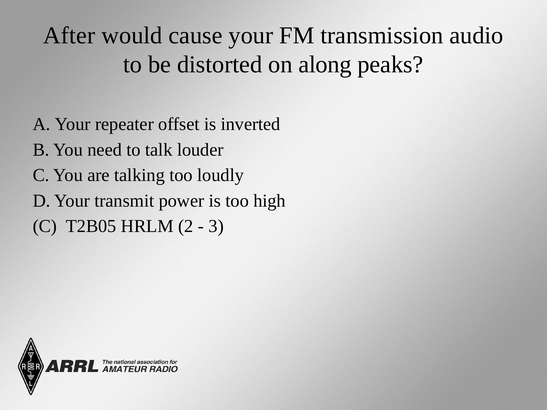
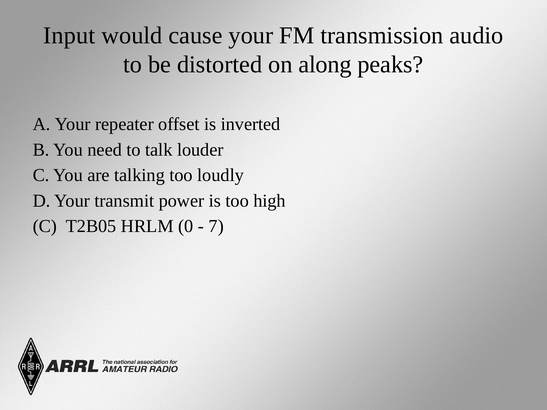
After: After -> Input
2: 2 -> 0
3: 3 -> 7
